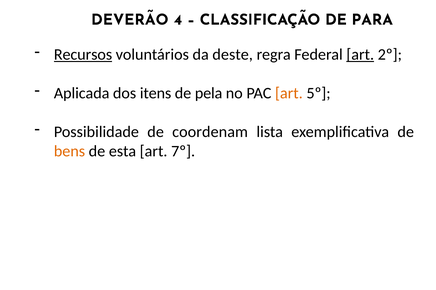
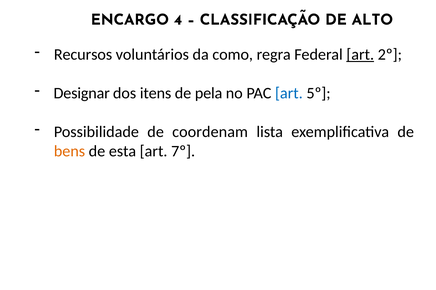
DEVERÃO: DEVERÃO -> ENCARGO
PARA: PARA -> ALTO
Recursos underline: present -> none
deste: deste -> como
Aplicada: Aplicada -> Designar
art at (289, 93) colour: orange -> blue
